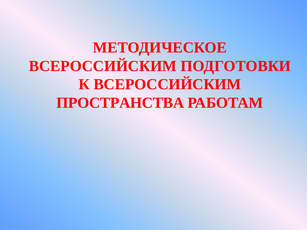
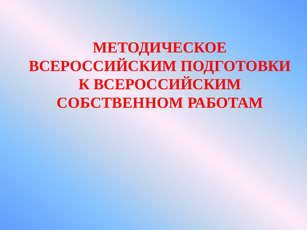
ПРОСТРАНСТВА: ПРОСТРАНСТВА -> СОБСТВЕННОМ
